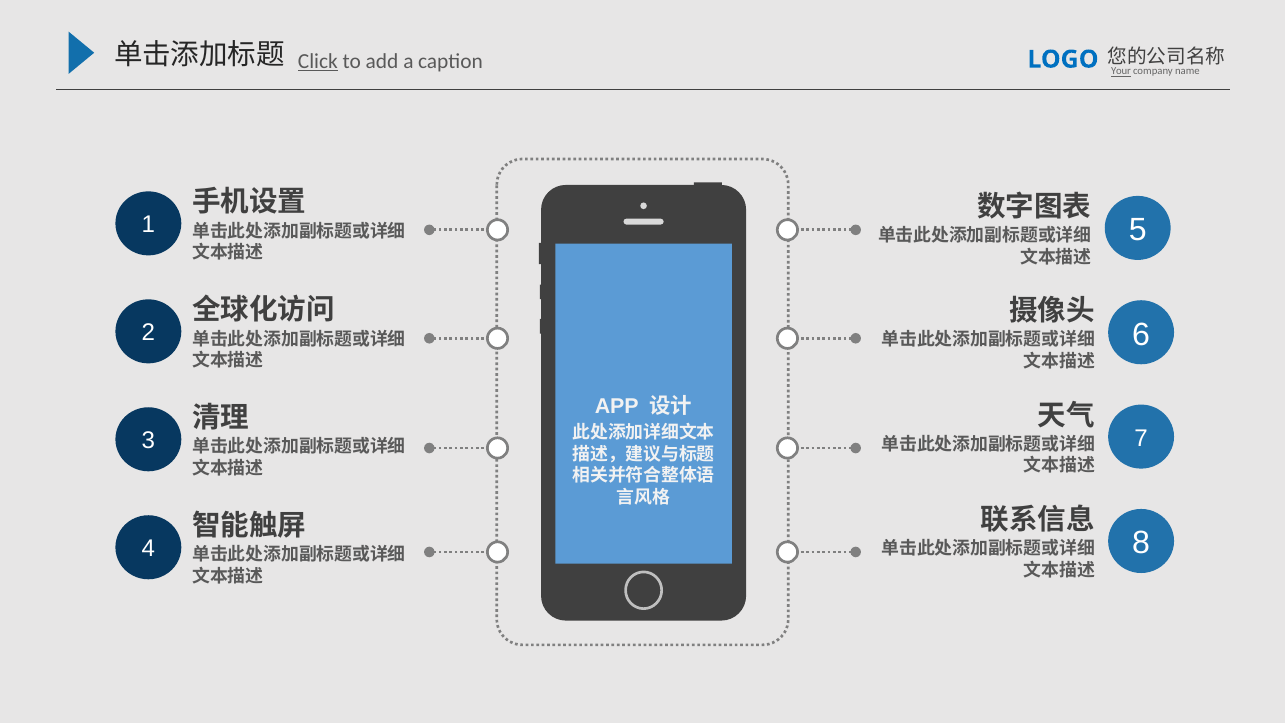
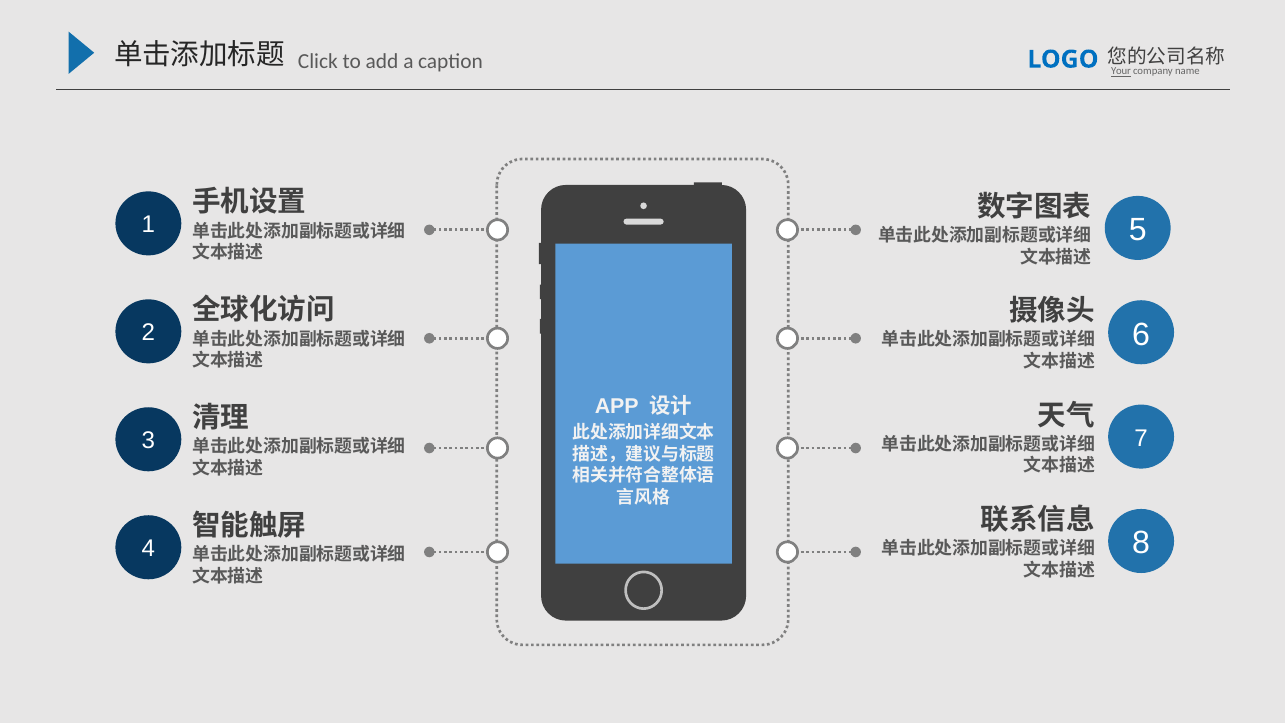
Click underline: present -> none
